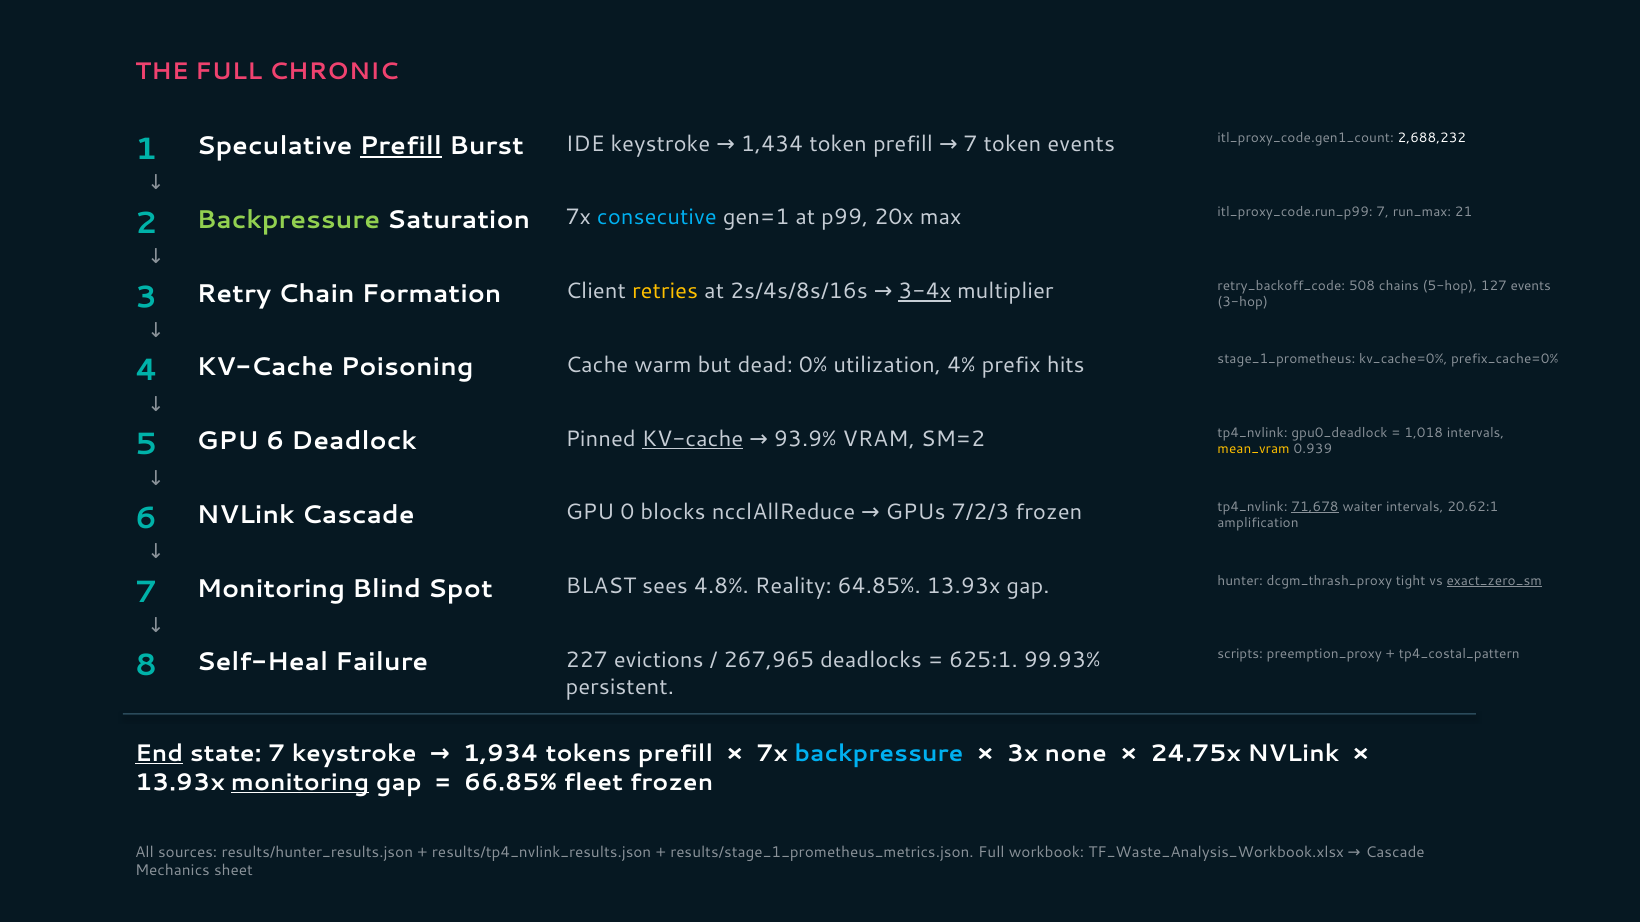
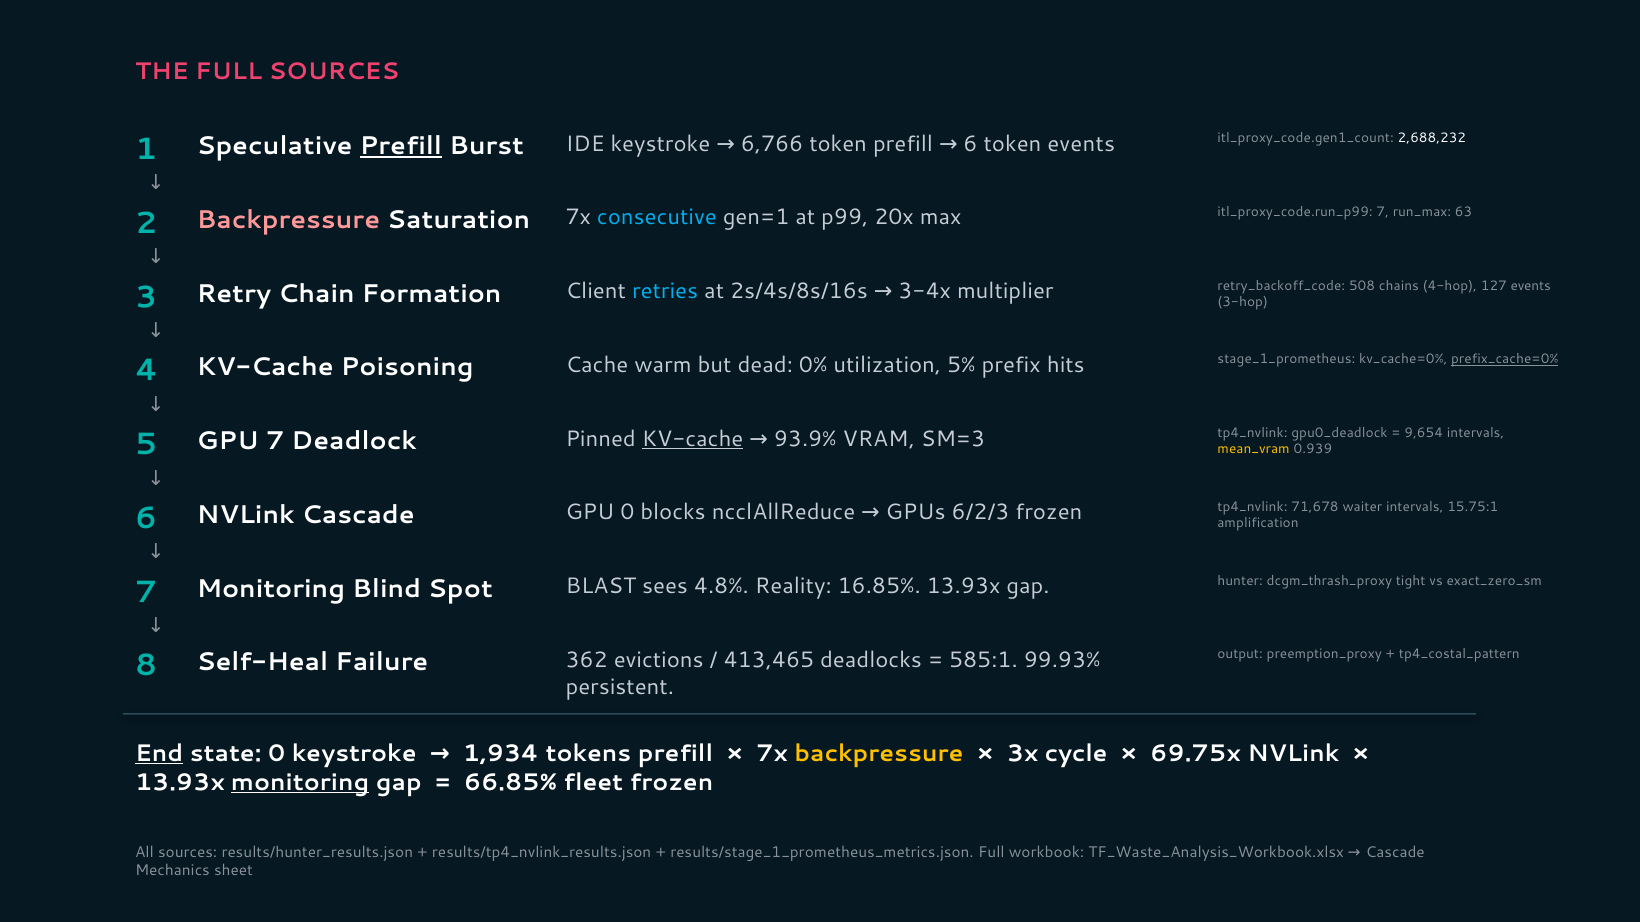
FULL CHRONIC: CHRONIC -> SOURCES
1,434: 1,434 -> 6,766
prefill 7: 7 -> 6
Backpressure at (288, 220) colour: light green -> pink
21: 21 -> 63
5-hop: 5-hop -> 4-hop
retries colour: yellow -> light blue
3-4x underline: present -> none
4%: 4% -> 5%
prefix_cache=0% underline: none -> present
1,018: 1,018 -> 9,654
GPU 6: 6 -> 7
SM=2: SM=2 -> SM=3
71,678 underline: present -> none
20.62:1: 20.62:1 -> 15.75:1
7/2/3: 7/2/3 -> 6/2/3
64.85%: 64.85% -> 16.85%
exact_zero_sm underline: present -> none
scripts: scripts -> output
227: 227 -> 362
267,965: 267,965 -> 413,465
625:1: 625:1 -> 585:1
state 7: 7 -> 0
backpressure at (879, 754) colour: light blue -> yellow
none: none -> cycle
24.75x: 24.75x -> 69.75x
